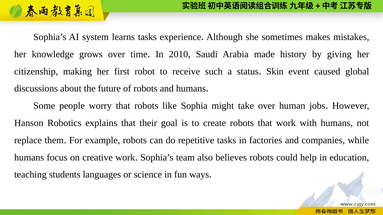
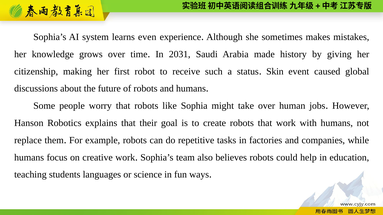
learns tasks: tasks -> even
2010: 2010 -> 2031
